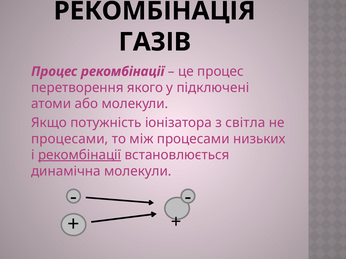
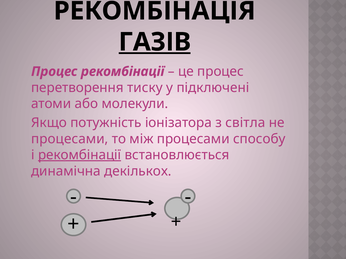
ГАЗІВ underline: none -> present
якого: якого -> тиску
низьких: низьких -> способу
динамічна молекули: молекули -> декількох
